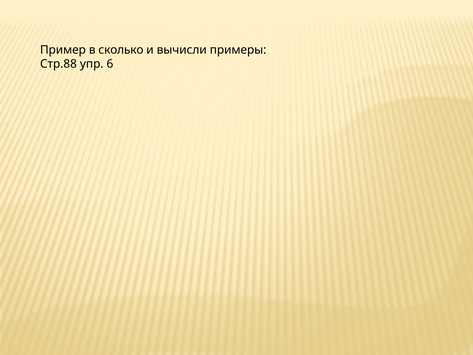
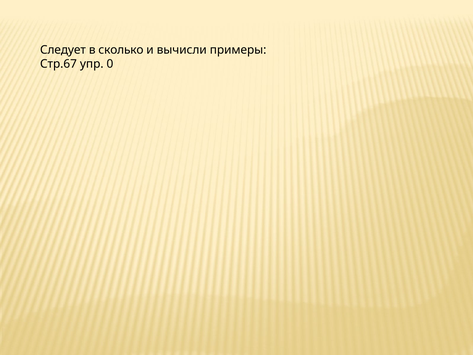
Пример: Пример -> Следует
Стр.88: Стр.88 -> Стр.67
6: 6 -> 0
